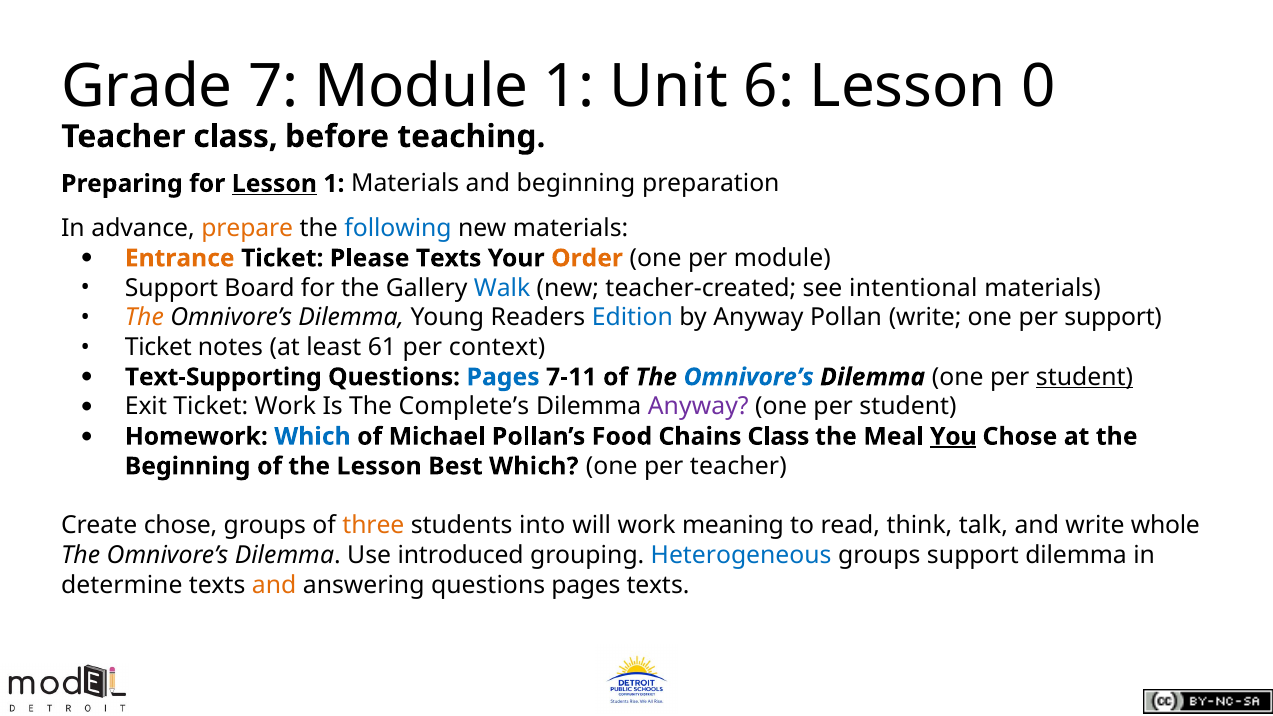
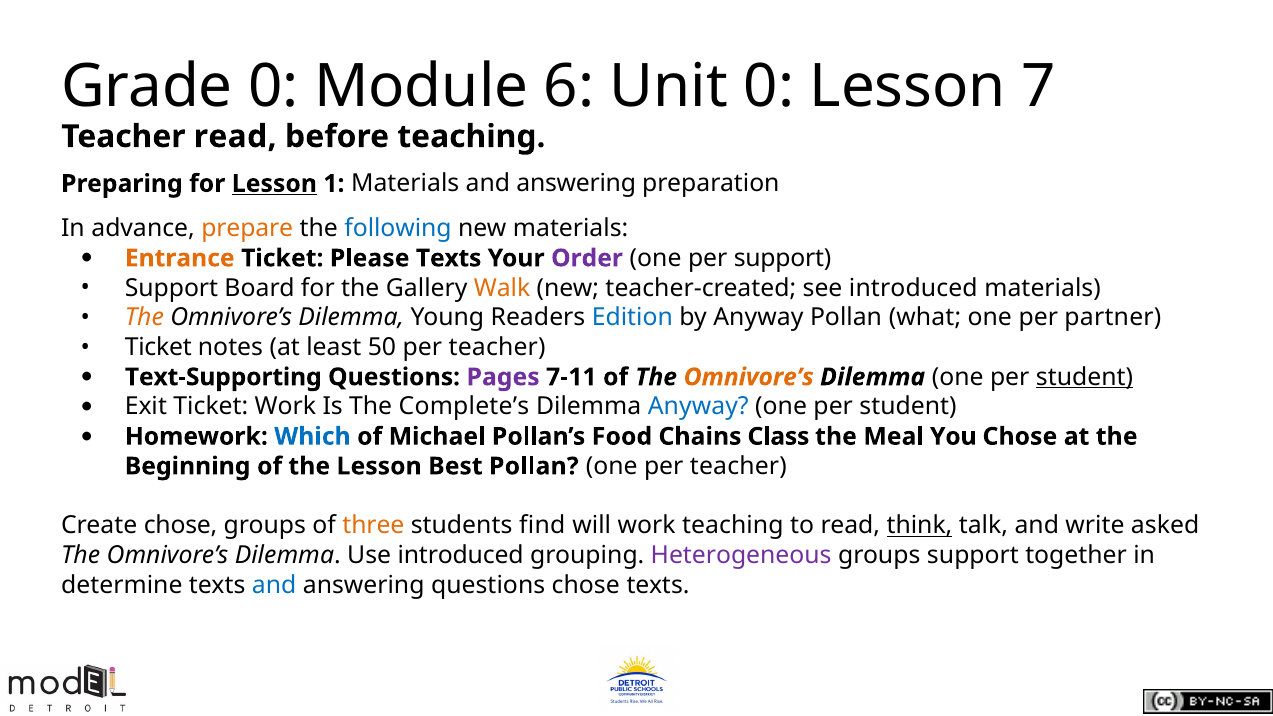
Grade 7: 7 -> 0
Module 1: 1 -> 6
Unit 6: 6 -> 0
0: 0 -> 7
Teacher class: class -> read
Materials and beginning: beginning -> answering
Order colour: orange -> purple
per module: module -> support
Walk colour: blue -> orange
see intentional: intentional -> introduced
Pollan write: write -> what
per support: support -> partner
61: 61 -> 50
context at (497, 347): context -> teacher
Pages at (503, 377) colour: blue -> purple
Omnivore’s at (749, 377) colour: blue -> orange
Anyway at (698, 407) colour: purple -> blue
You underline: present -> none
Best Which: Which -> Pollan
into: into -> find
work meaning: meaning -> teaching
think underline: none -> present
whole: whole -> asked
Heterogeneous colour: blue -> purple
support dilemma: dilemma -> together
and at (274, 585) colour: orange -> blue
answering questions pages: pages -> chose
